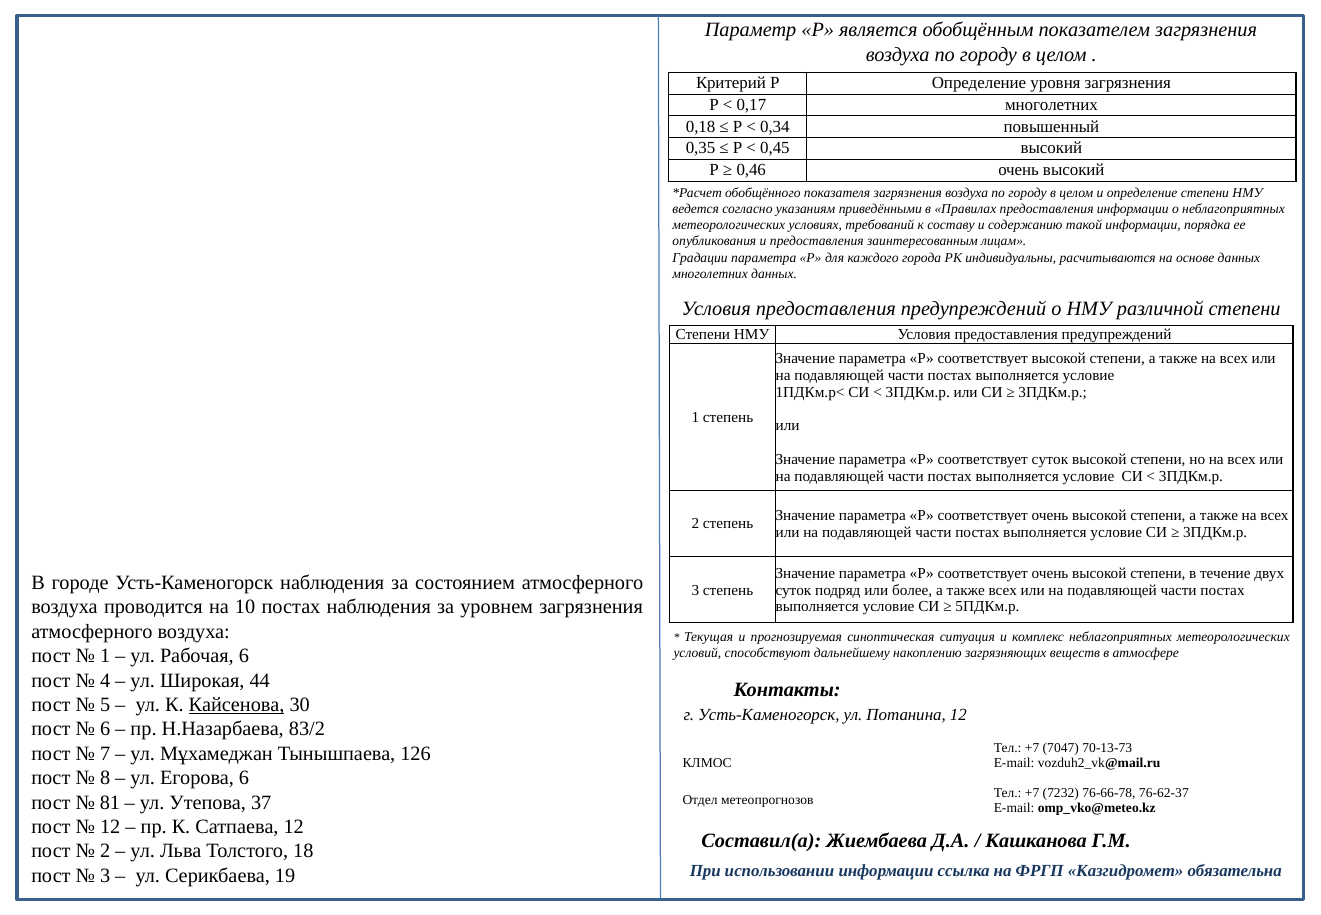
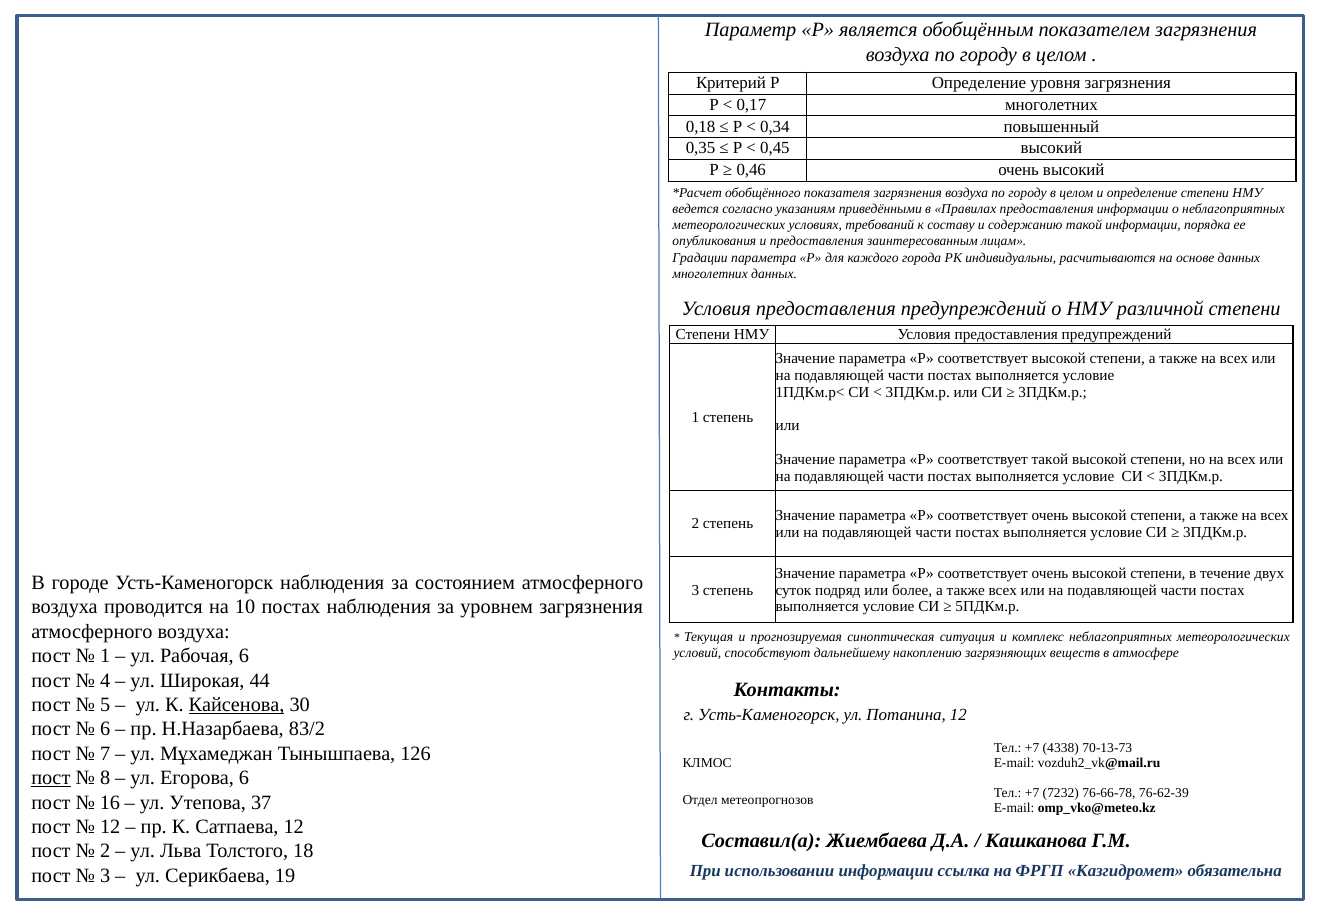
соответствует суток: суток -> такой
7047: 7047 -> 4338
пост at (51, 778) underline: none -> present
76-62-37: 76-62-37 -> 76-62-39
81: 81 -> 16
